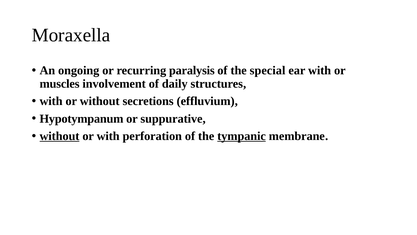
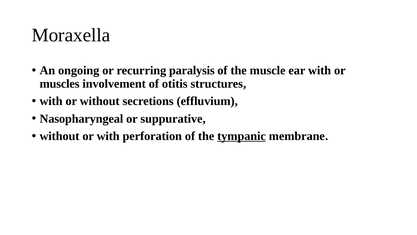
special: special -> muscle
daily: daily -> otitis
Hypotympanum: Hypotympanum -> Nasopharyngeal
without at (60, 136) underline: present -> none
